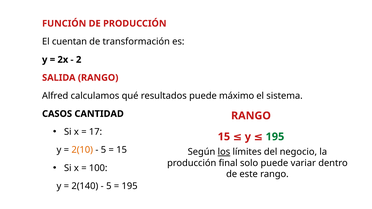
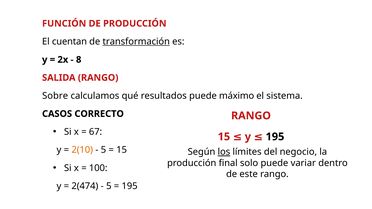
transformación underline: none -> present
2: 2 -> 8
Alfred: Alfred -> Sobre
CANTIDAD: CANTIDAD -> CORRECTO
17: 17 -> 67
195 at (275, 137) colour: green -> black
2(140: 2(140 -> 2(474
